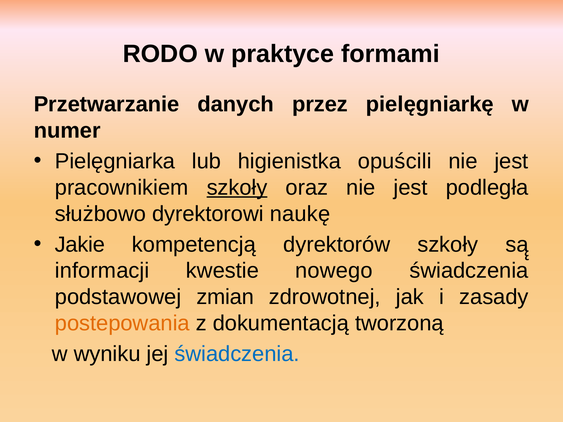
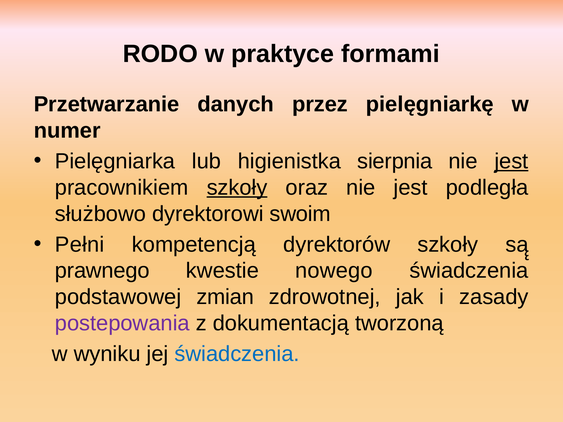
opuścili: opuścili -> sierpnia
jest at (511, 161) underline: none -> present
naukę: naukę -> swoim
Jakie: Jakie -> Pełni
informacji: informacji -> prawnego
postepowania colour: orange -> purple
